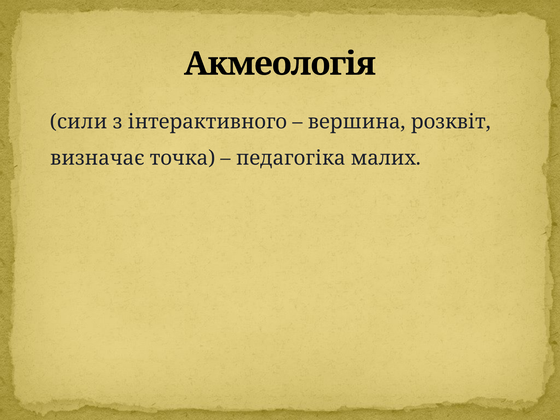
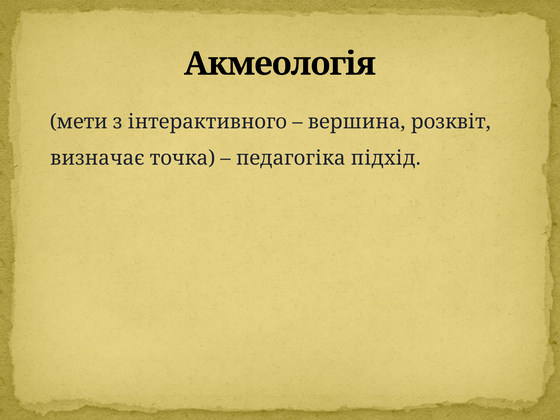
сили: сили -> мети
малих: малих -> підхід
